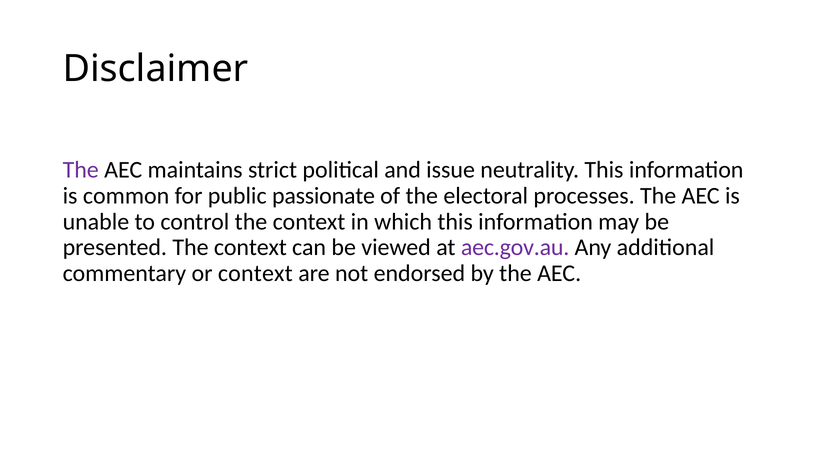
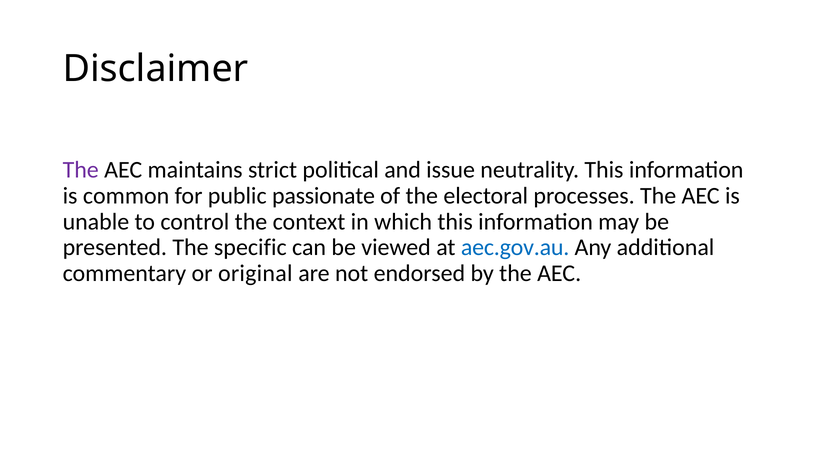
presented The context: context -> specific
aec.gov.au colour: purple -> blue
or context: context -> original
